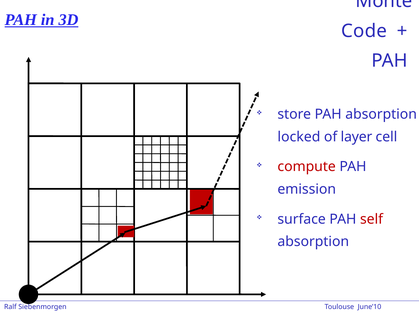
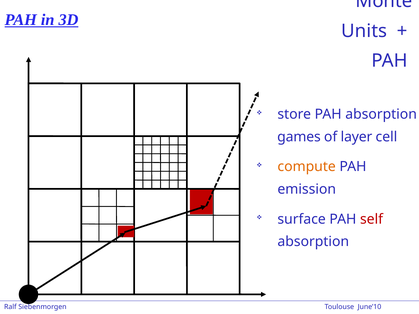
Code: Code -> Units
locked: locked -> games
compute colour: red -> orange
